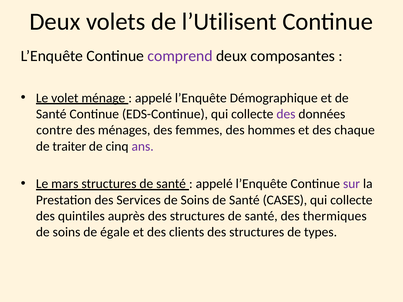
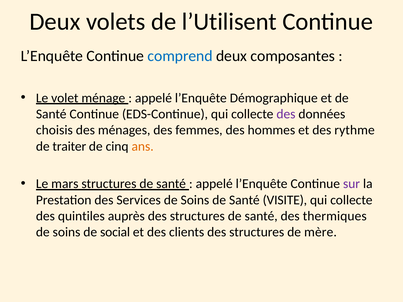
comprend colour: purple -> blue
contre: contre -> choisis
chaque: chaque -> rythme
ans colour: purple -> orange
CASES: CASES -> VISITE
égale: égale -> social
types: types -> mère
